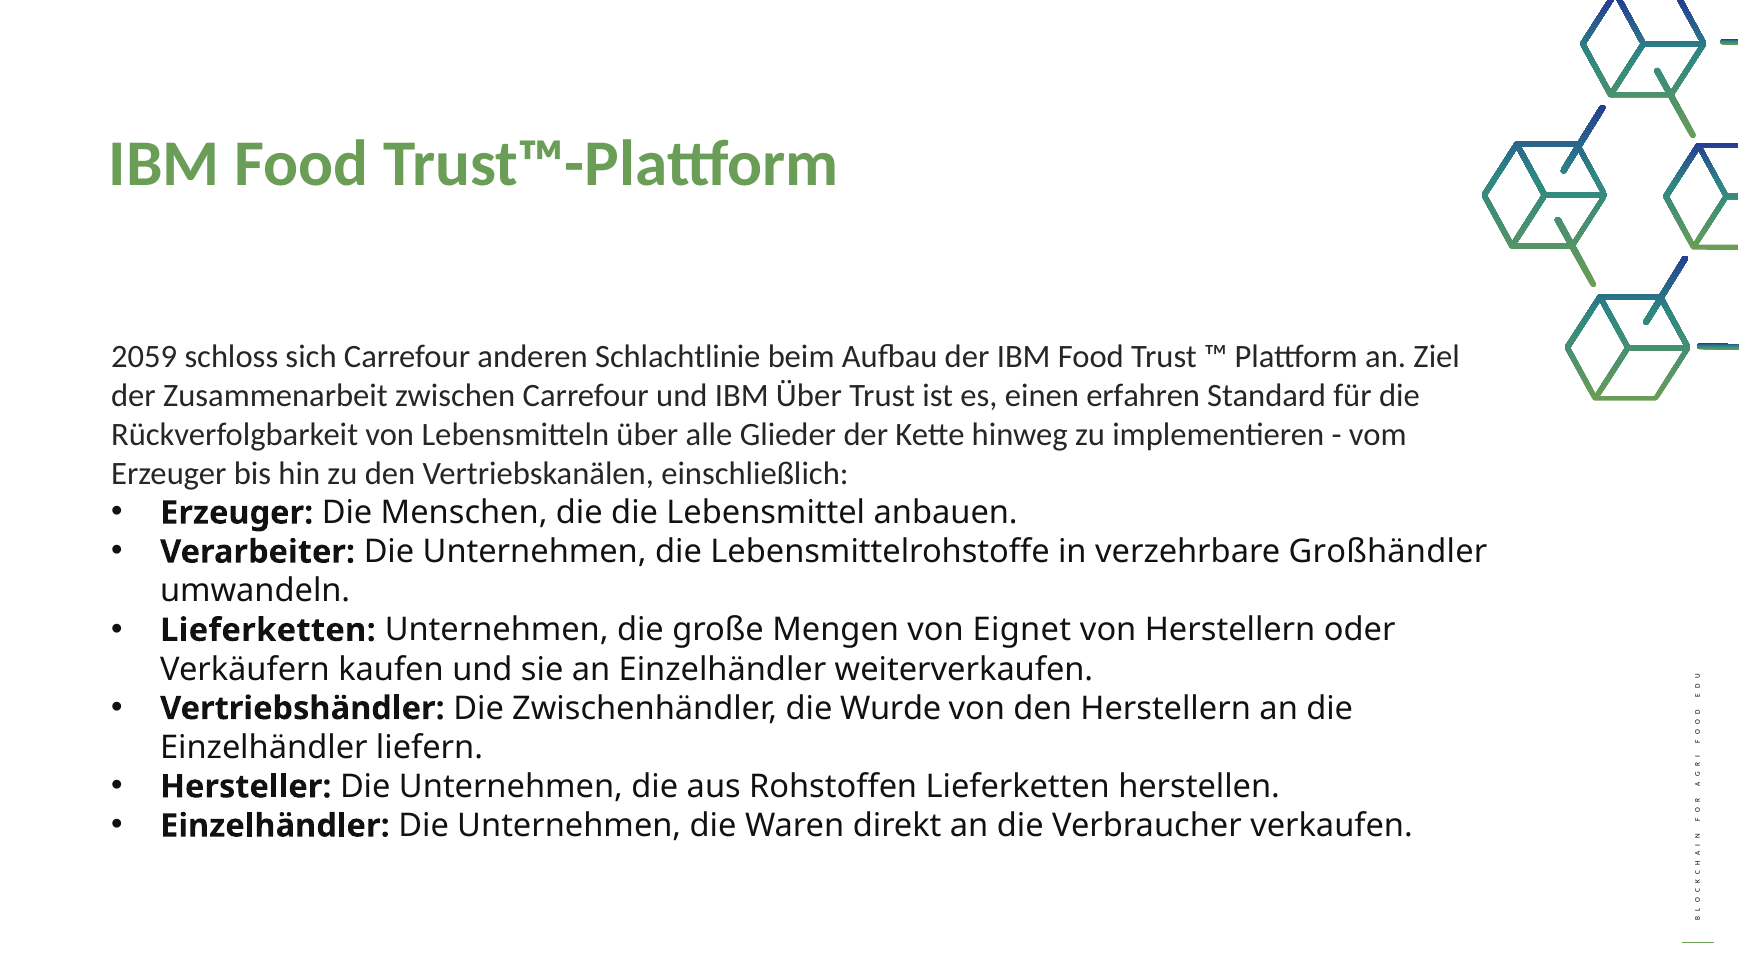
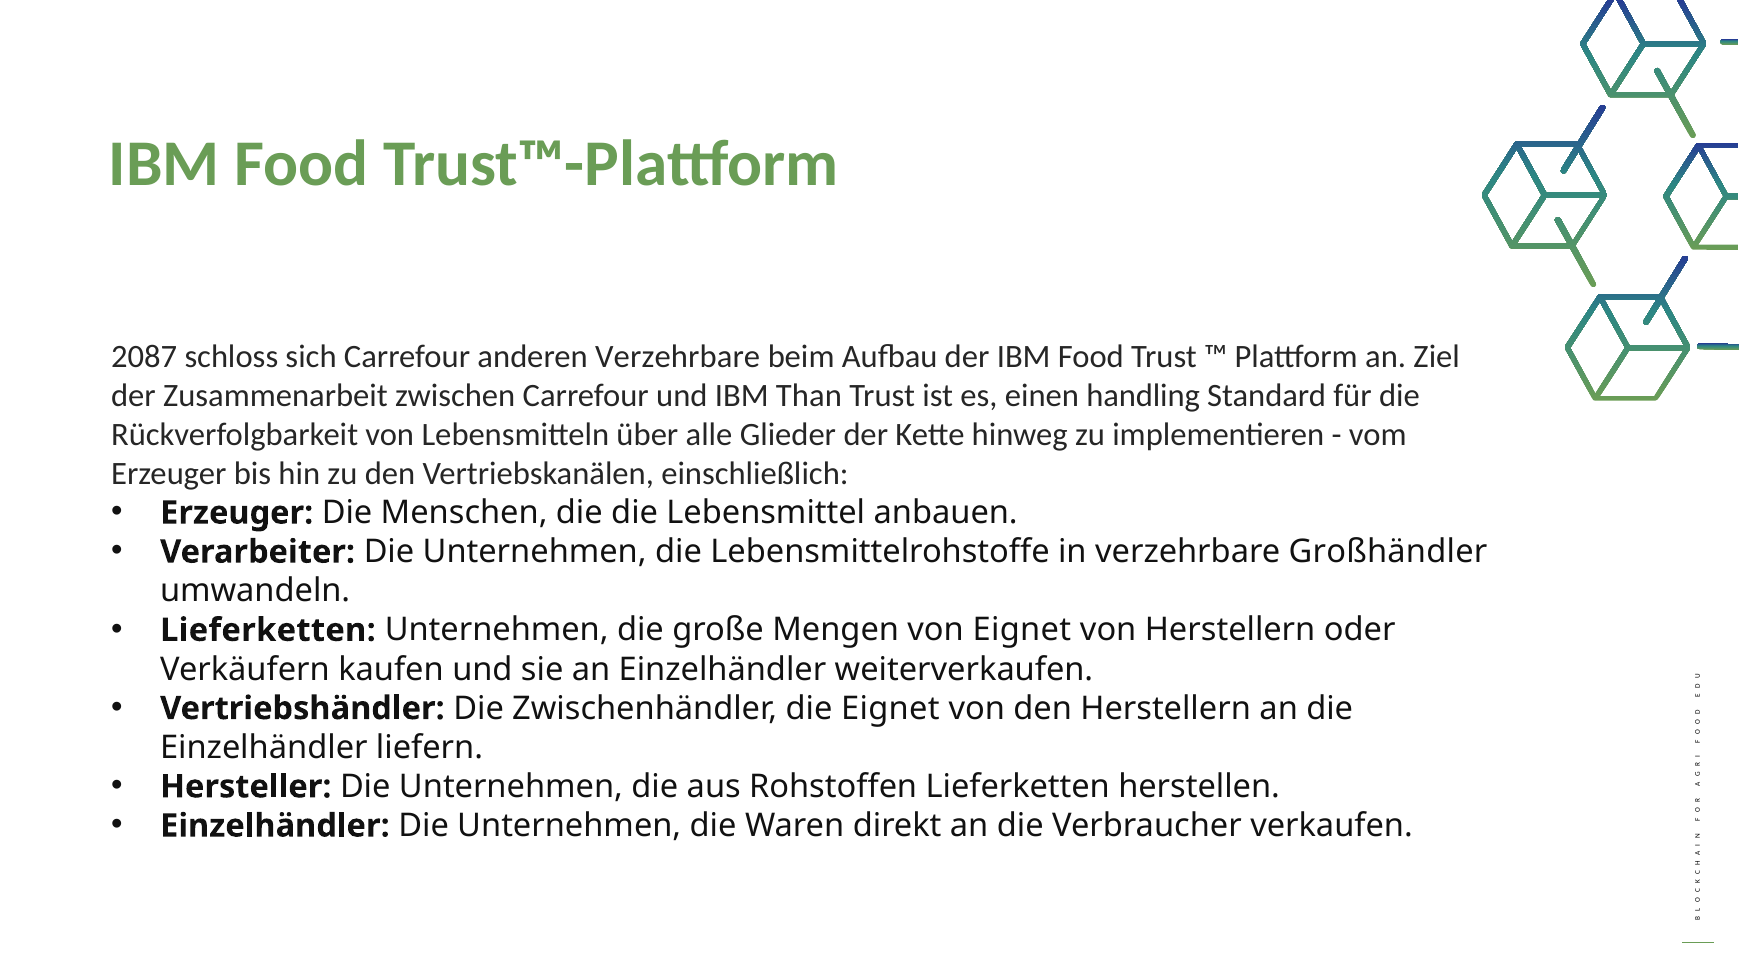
2059: 2059 -> 2087
anderen Schlachtlinie: Schlachtlinie -> Verzehrbare
IBM Über: Über -> Than
erfahren: erfahren -> handling
die Wurde: Wurde -> Eignet
